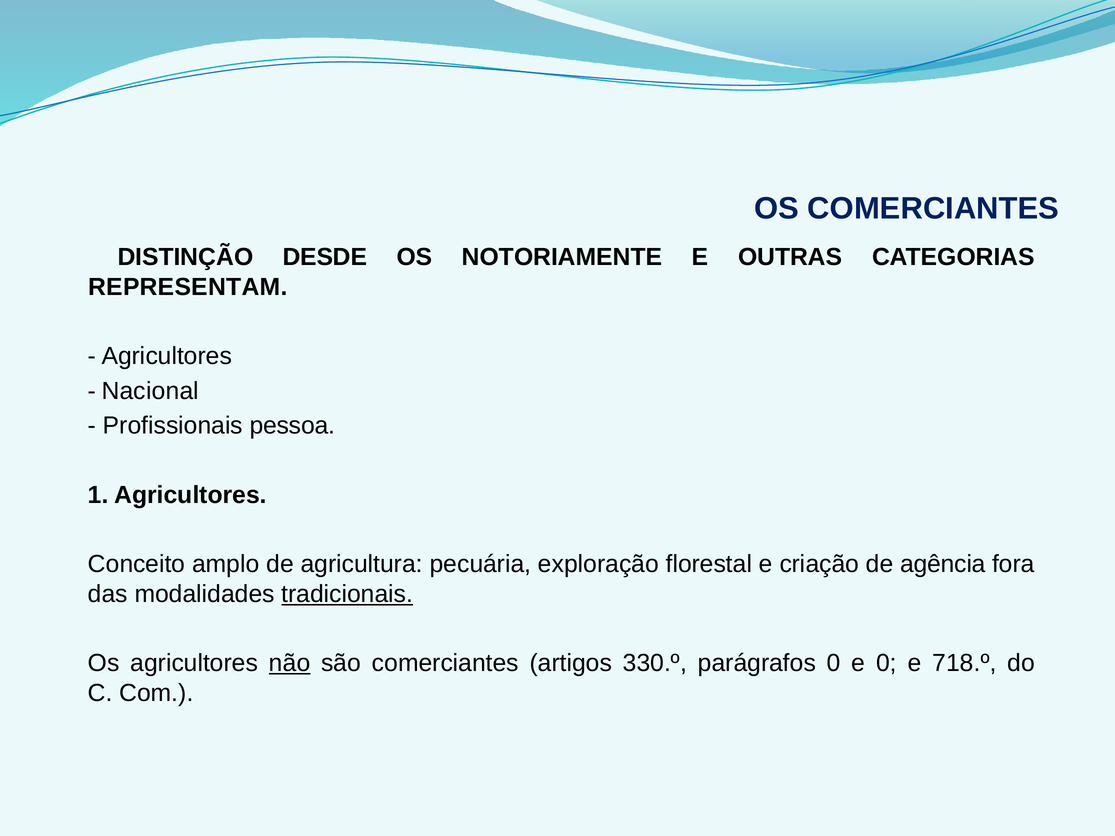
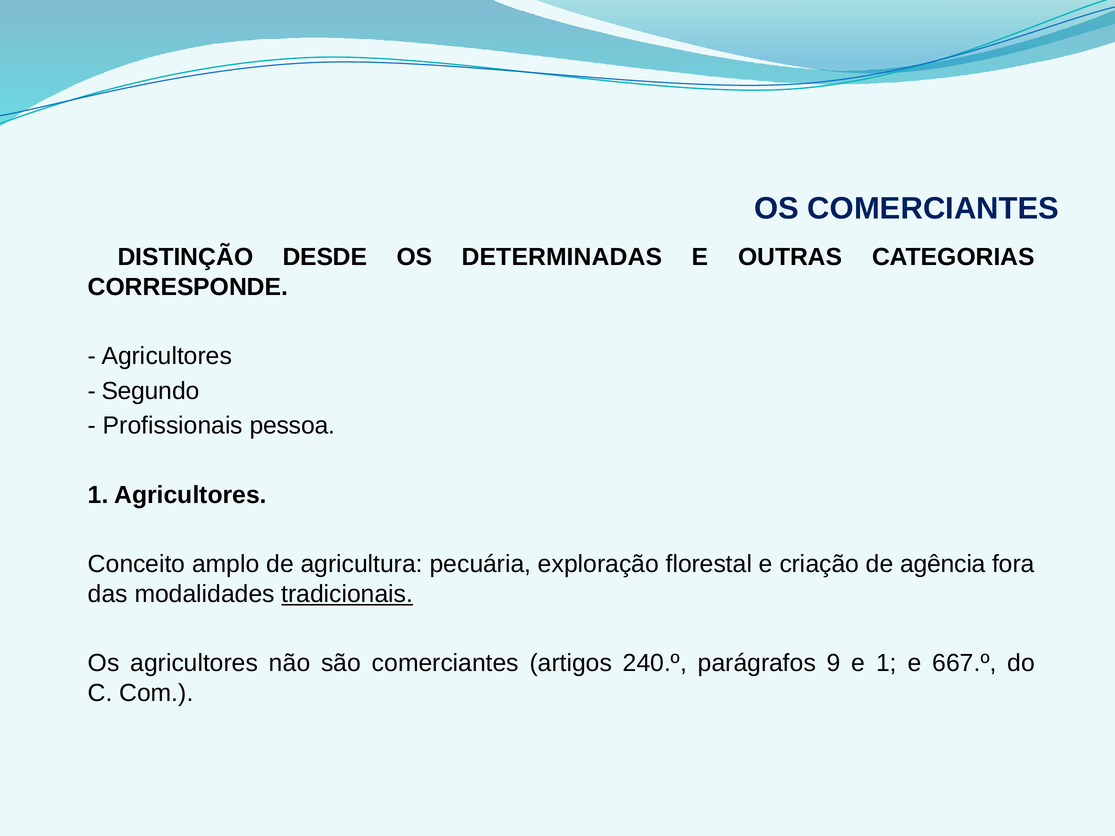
NOTORIAMENTE: NOTORIAMENTE -> DETERMINADAS
REPRESENTAM: REPRESENTAM -> CORRESPONDE
Nacional: Nacional -> Segundo
não underline: present -> none
330.º: 330.º -> 240.º
parágrafos 0: 0 -> 9
e 0: 0 -> 1
718.º: 718.º -> 667.º
